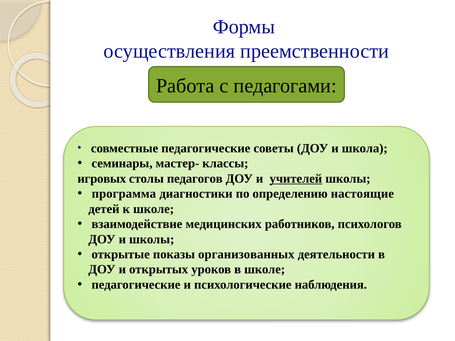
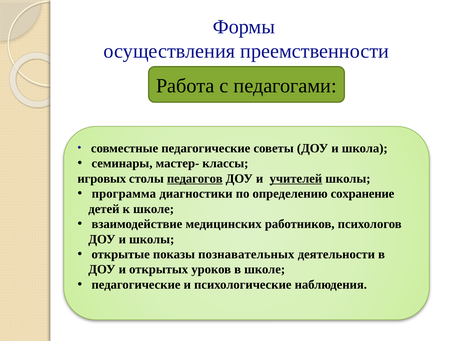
педагогов underline: none -> present
настоящие: настоящие -> сохранение
организованных: организованных -> познавательных
